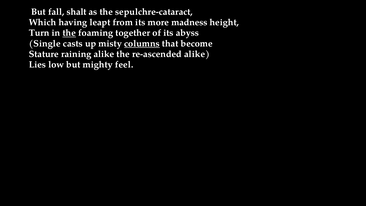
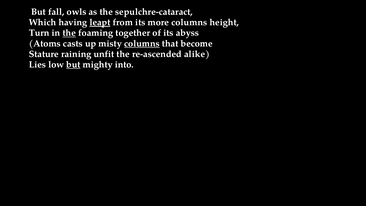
shalt: shalt -> owls
leapt underline: none -> present
more madness: madness -> columns
Single: Single -> Atoms
raining alike: alike -> unfit
but at (73, 65) underline: none -> present
feel: feel -> into
